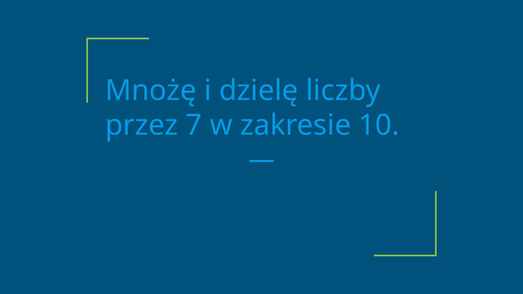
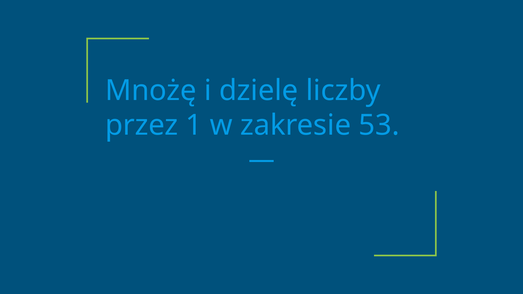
7: 7 -> 1
10: 10 -> 53
